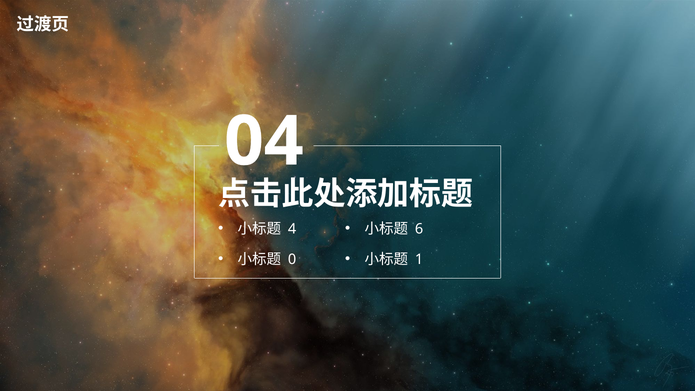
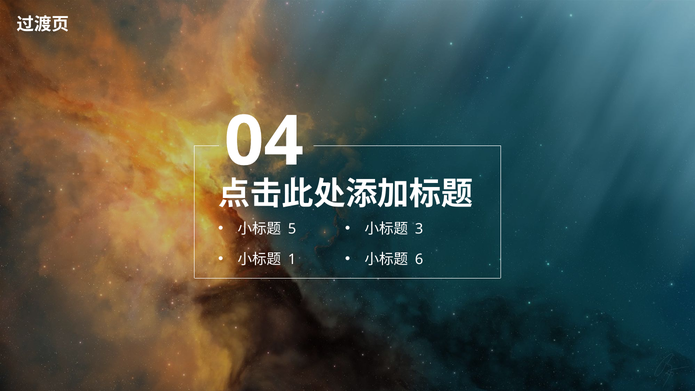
4: 4 -> 5
6: 6 -> 3
0: 0 -> 1
1: 1 -> 6
